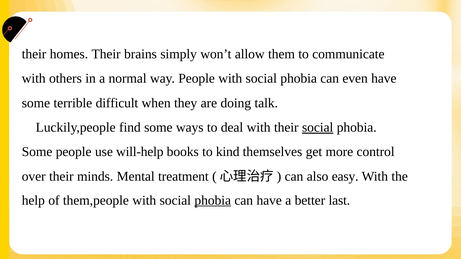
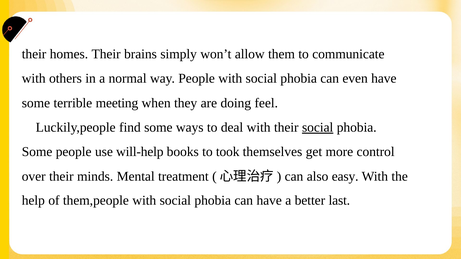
difficult: difficult -> meeting
talk: talk -> feel
kind: kind -> took
phobia at (213, 201) underline: present -> none
